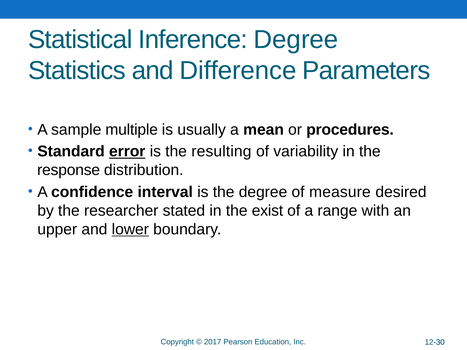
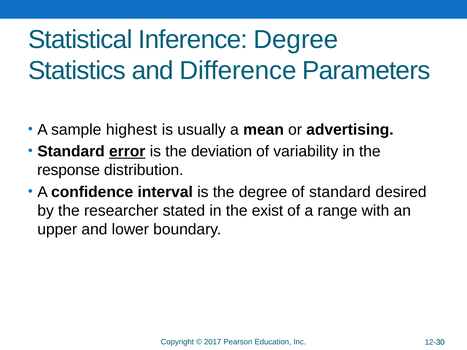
multiple: multiple -> highest
procedures: procedures -> advertising
resulting: resulting -> deviation
of measure: measure -> standard
lower underline: present -> none
